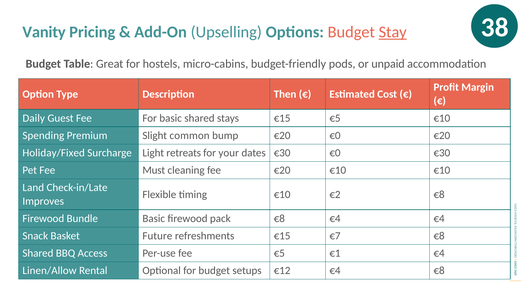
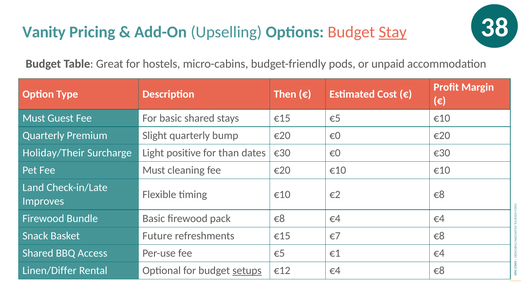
Daily at (34, 118): Daily -> Must
Spending at (43, 135): Spending -> Quarterly
Slight common: common -> quarterly
Holiday/Fixed: Holiday/Fixed -> Holiday/Their
retreats: retreats -> positive
your: your -> than
Linen/Allow: Linen/Allow -> Linen/Differ
setups underline: none -> present
